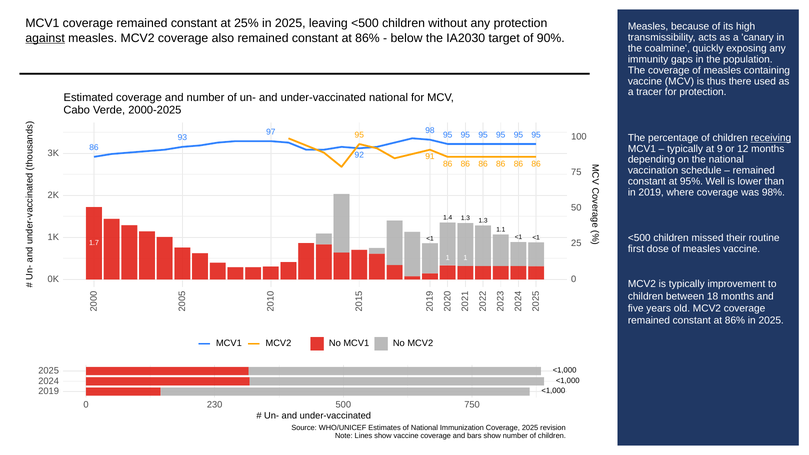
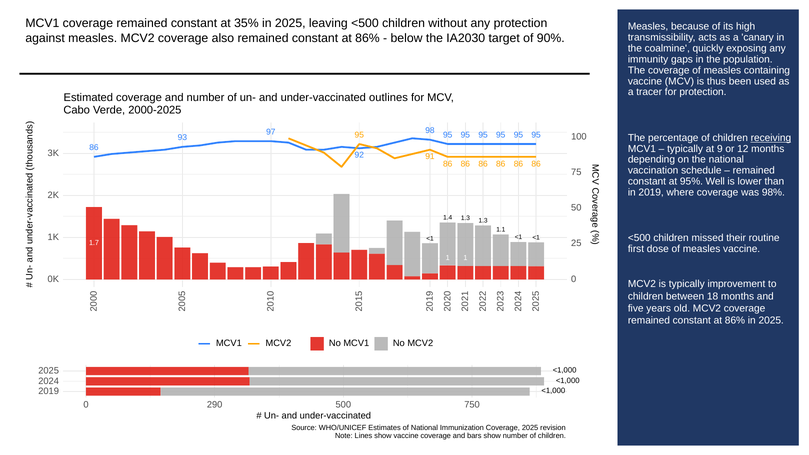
25%: 25% -> 35%
against underline: present -> none
there: there -> been
under-vaccinated national: national -> outlines
230: 230 -> 290
